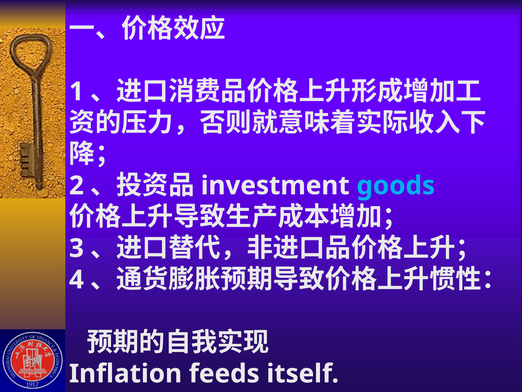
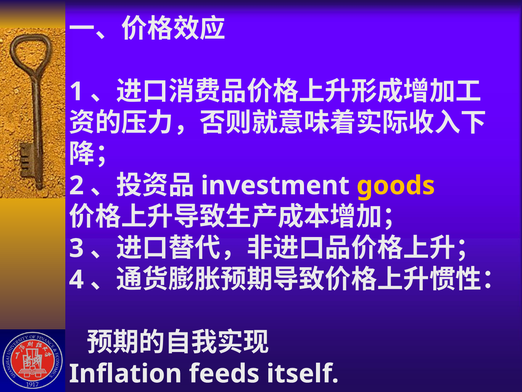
goods colour: light blue -> yellow
